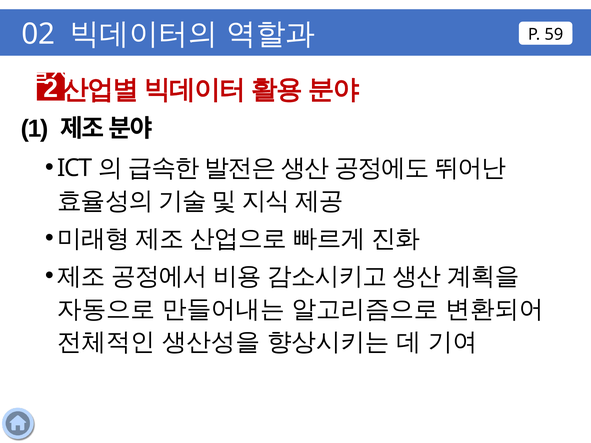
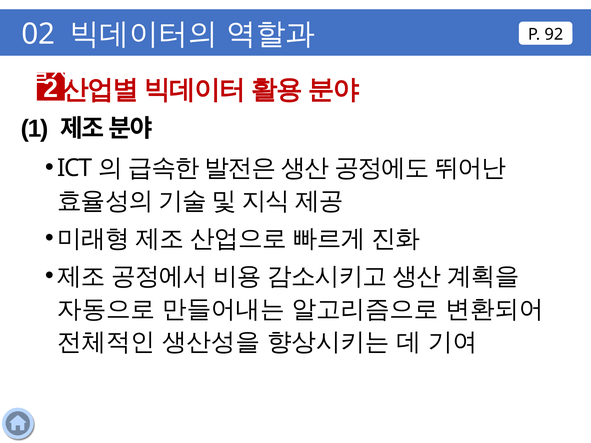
59: 59 -> 92
